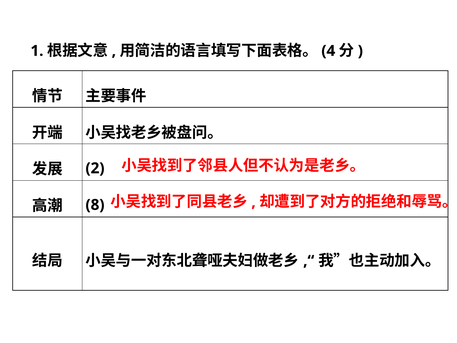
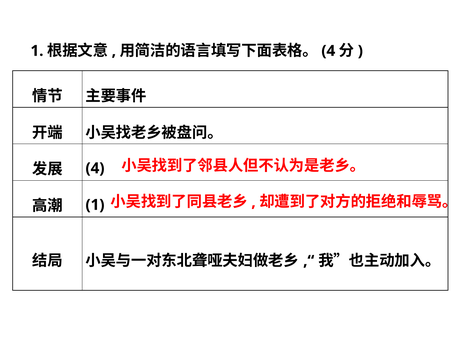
2 at (95, 168): 2 -> 4
8 at (95, 205): 8 -> 1
